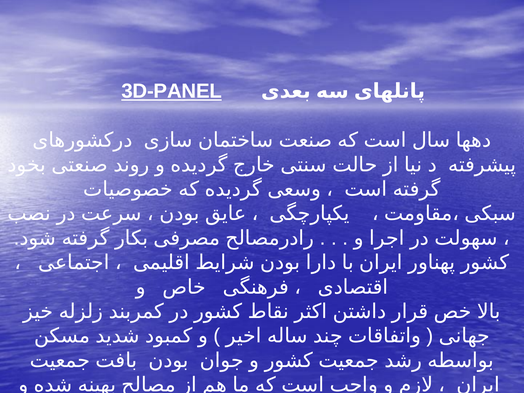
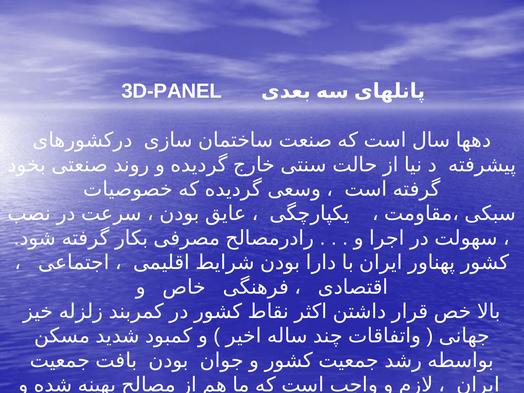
3D-PANEL underline: present -> none
